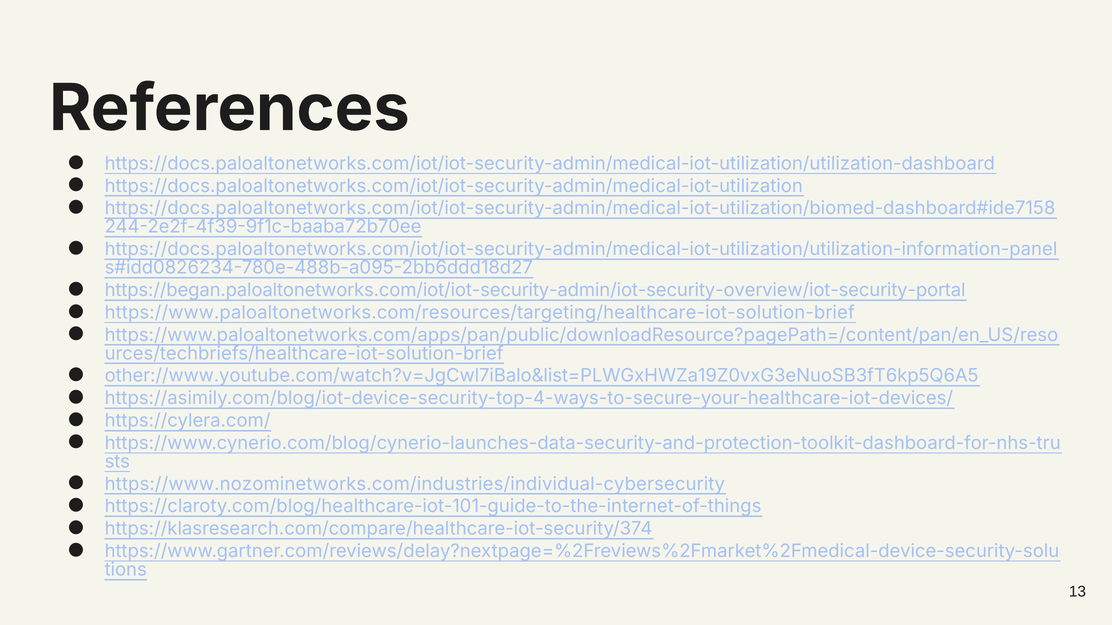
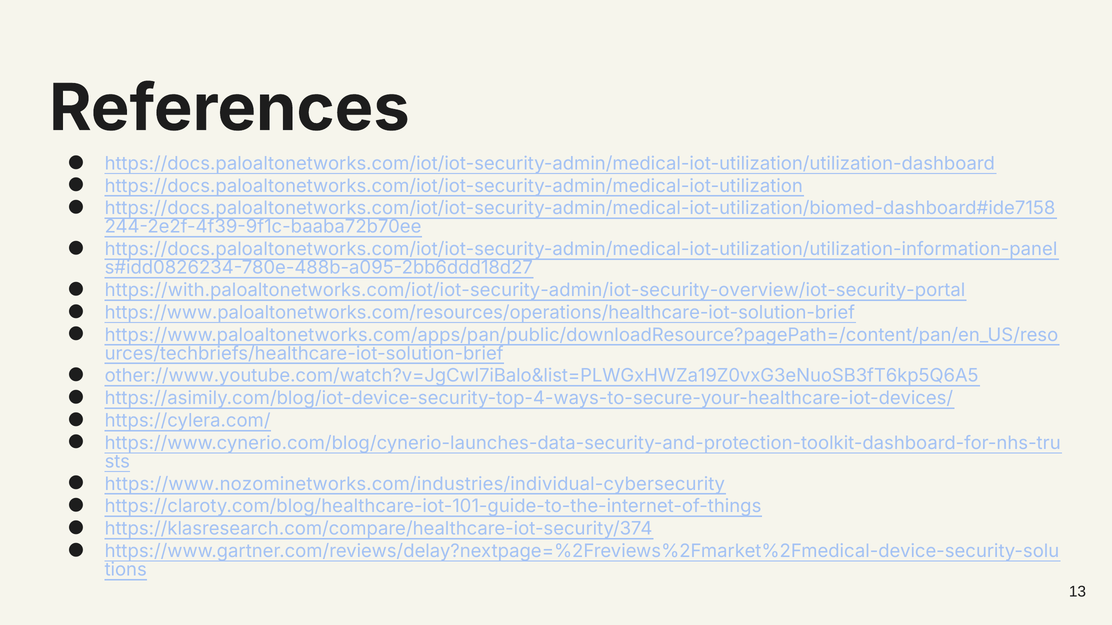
https://began.paloaltonetworks.com/iot/iot-security-admin/iot-security-overview/iot-security-portal: https://began.paloaltonetworks.com/iot/iot-security-admin/iot-security-overview/iot-security-portal -> https://with.paloaltonetworks.com/iot/iot-security-admin/iot-security-overview/iot-security-portal
https://www.paloaltonetworks.com/resources/targeting/healthcare-iot-solution-brief: https://www.paloaltonetworks.com/resources/targeting/healthcare-iot-solution-brief -> https://www.paloaltonetworks.com/resources/operations/healthcare-iot-solution-brief
